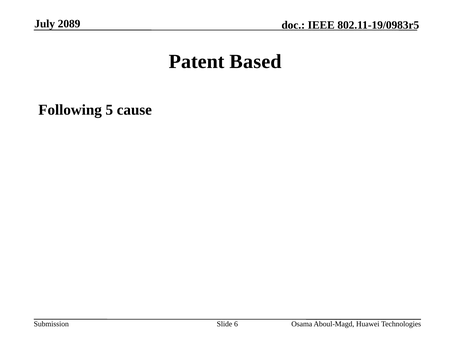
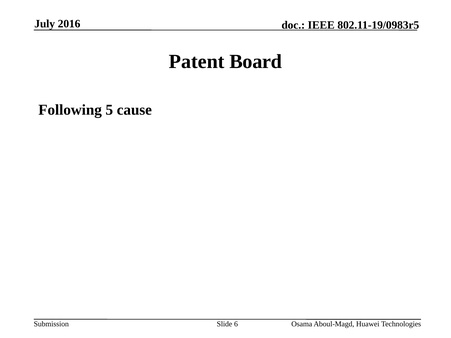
2089: 2089 -> 2016
Based: Based -> Board
